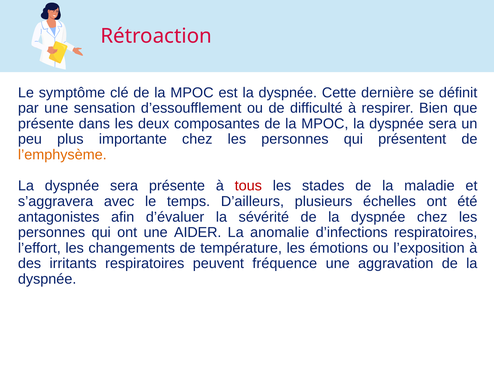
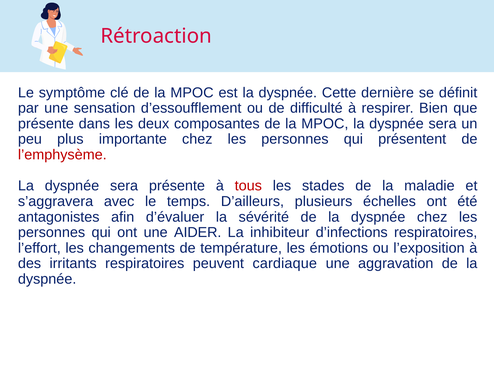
l’emphysème colour: orange -> red
anomalie: anomalie -> inhibiteur
fréquence: fréquence -> cardiaque
